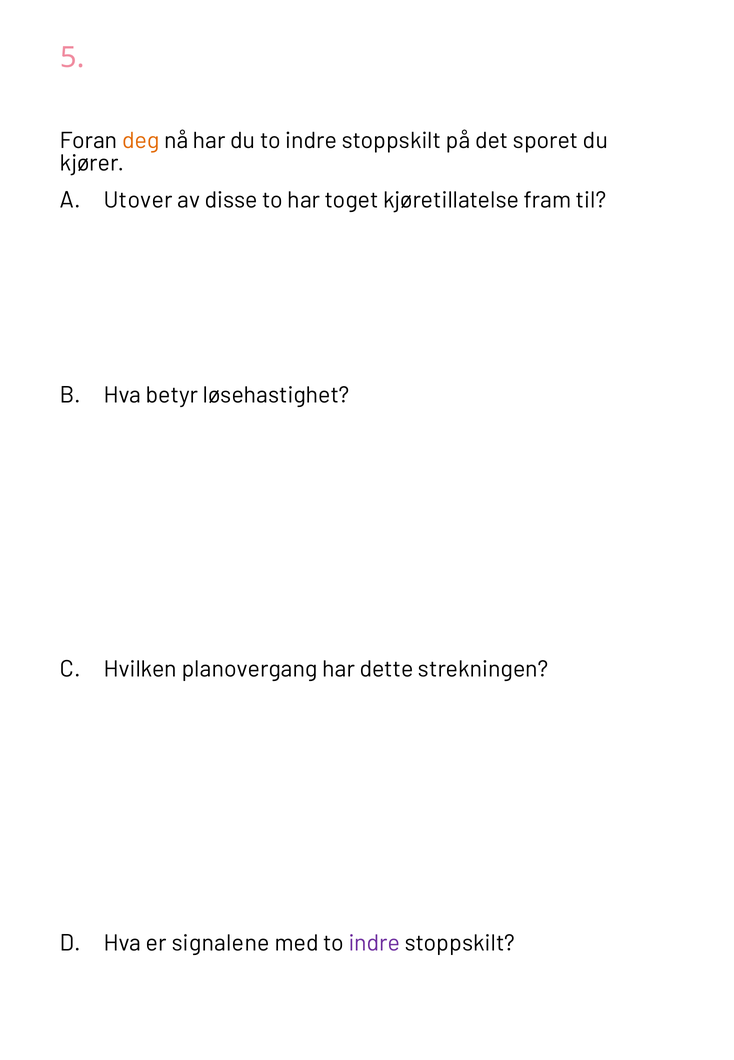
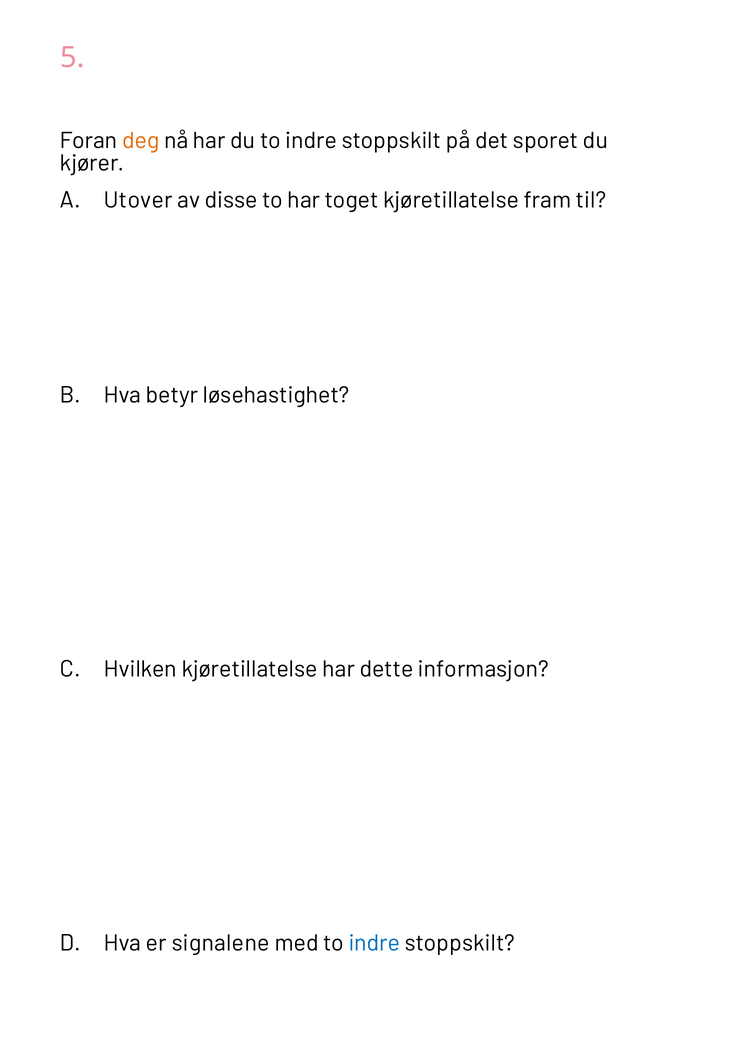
Hvilken planovergang: planovergang -> kjøretillatelse
strekningen: strekningen -> informasjon
indre at (374, 944) colour: purple -> blue
